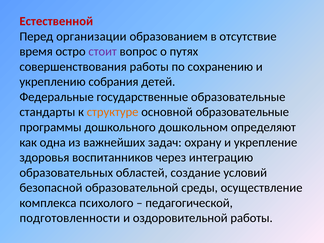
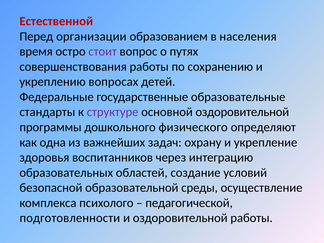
отсутствие: отсутствие -> населения
собрания: собрания -> вопросах
структуре colour: orange -> purple
основной образовательные: образовательные -> оздоровительной
дошкольном: дошкольном -> физического
